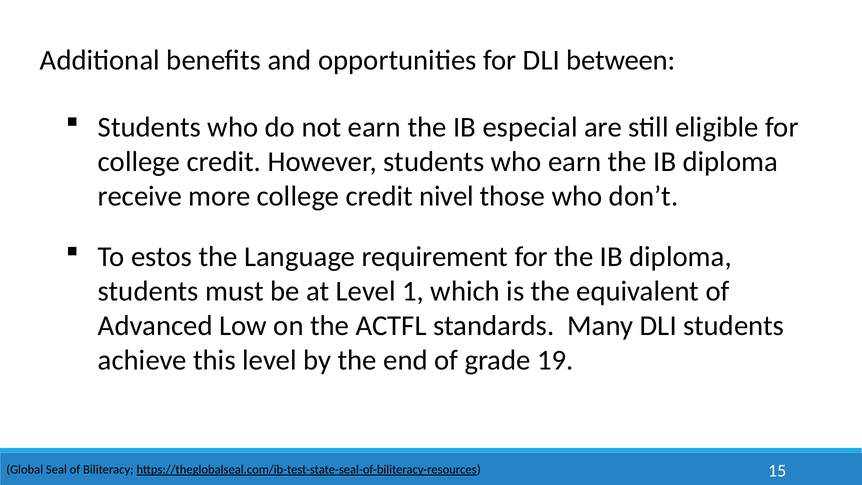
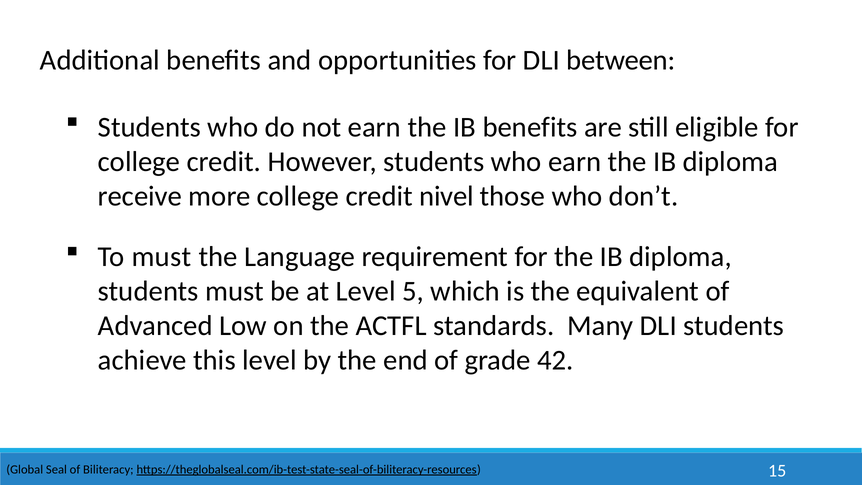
IB especial: especial -> benefits
To estos: estos -> must
1: 1 -> 5
19: 19 -> 42
